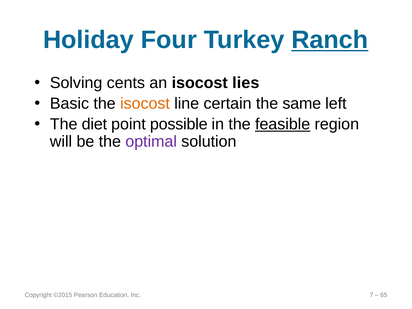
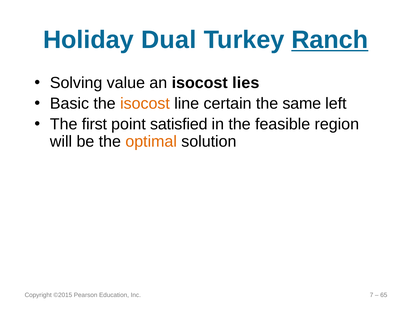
Four: Four -> Dual
cents: cents -> value
diet: diet -> first
possible: possible -> satisfied
feasible underline: present -> none
optimal colour: purple -> orange
